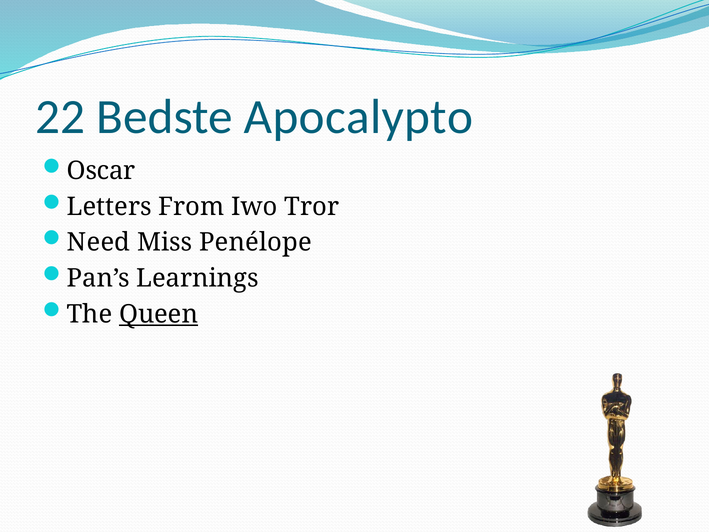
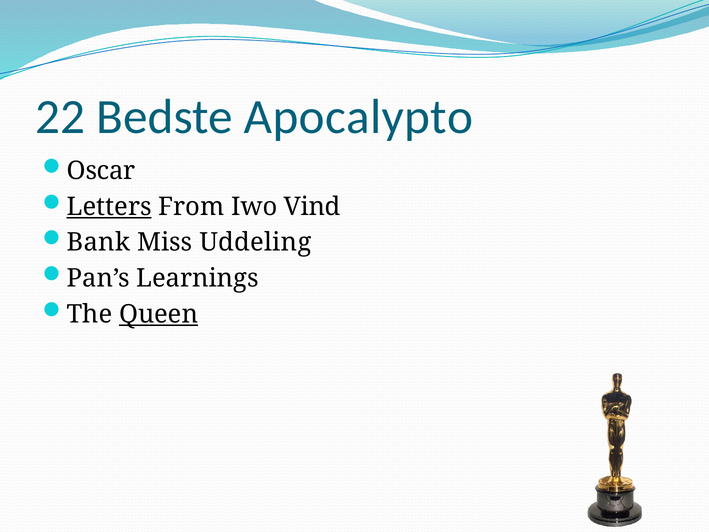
Letters underline: none -> present
Tror: Tror -> Vind
Need: Need -> Bank
Penélope: Penélope -> Uddeling
